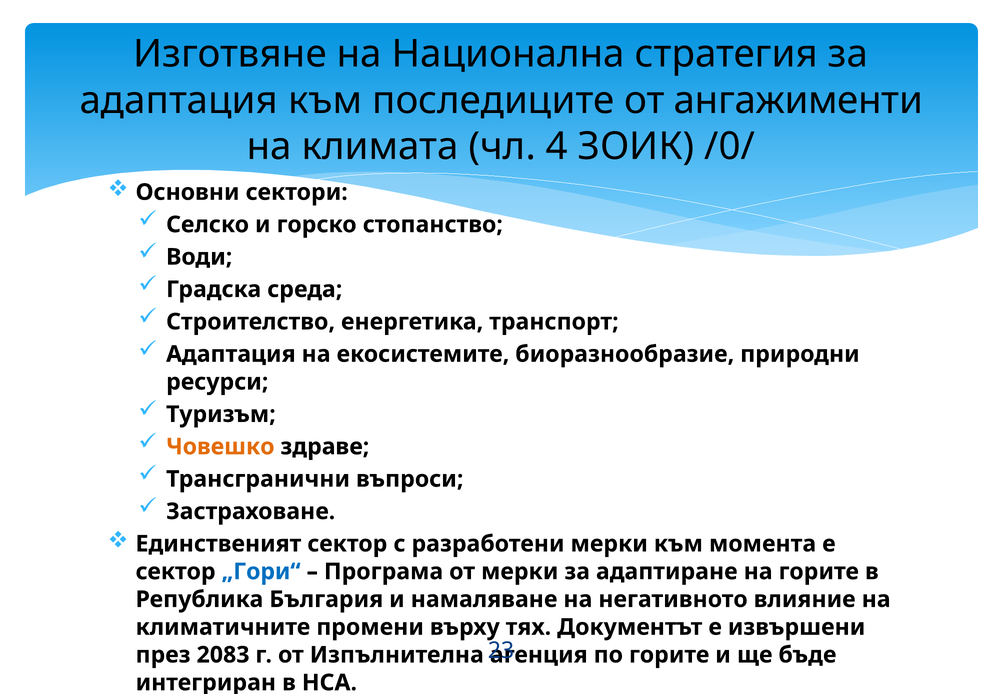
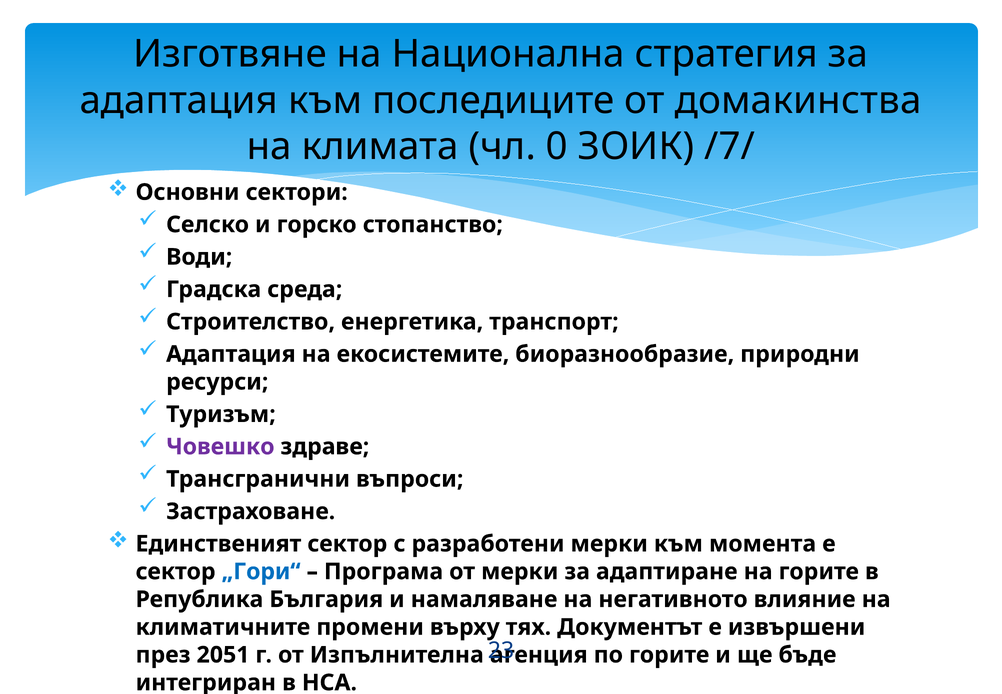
ангажименти: ангажименти -> домакинства
4: 4 -> 0
/0/: /0/ -> /7/
Човешко colour: orange -> purple
2083: 2083 -> 2051
